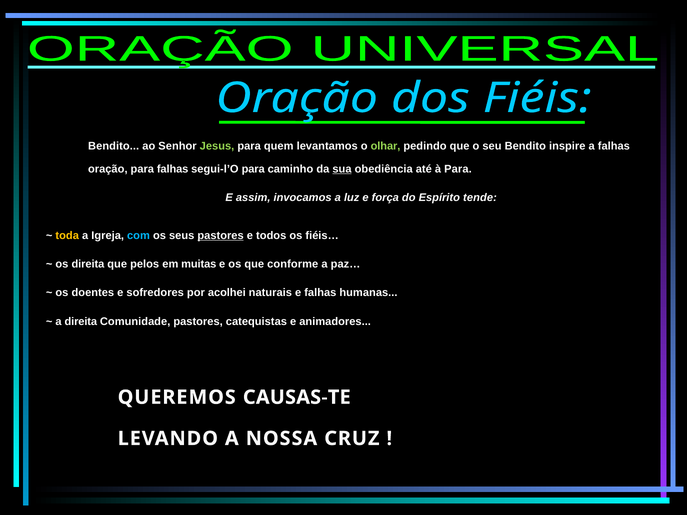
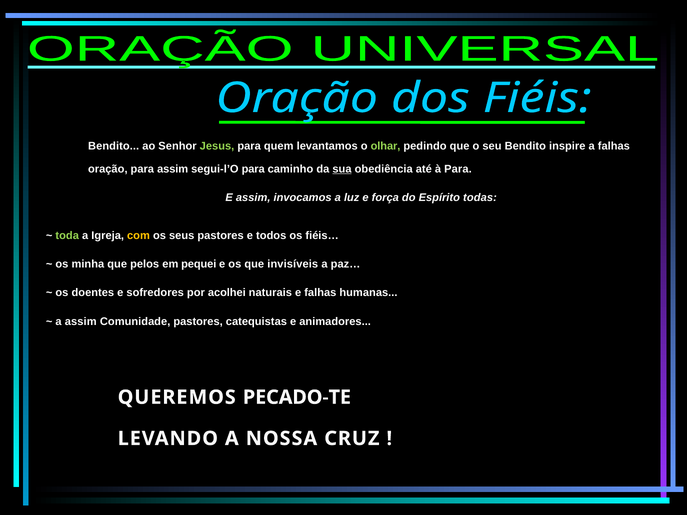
para falhas: falhas -> assim
tende: tende -> todas
toda colour: yellow -> light green
com colour: light blue -> yellow
pastores at (221, 236) underline: present -> none
os direita: direita -> minha
muitas: muitas -> pequei
conforme: conforme -> invisíveis
a direita: direita -> assim
CAUSAS-TE: CAUSAS-TE -> PECADO-TE
